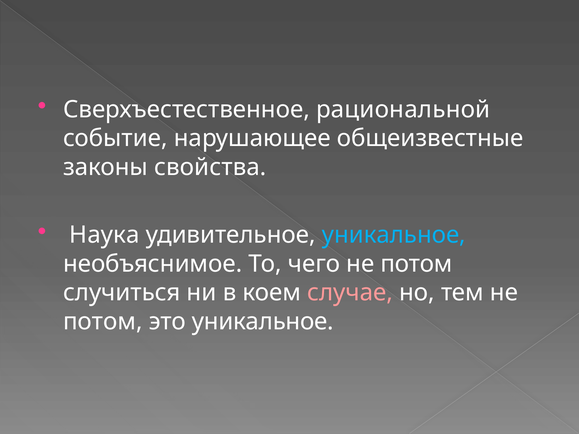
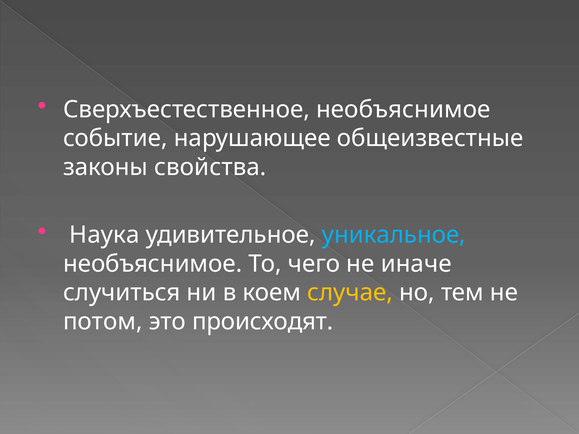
Сверхъестественное рациональной: рациональной -> необъяснимое
чего не потом: потом -> иначе
случае colour: pink -> yellow
это уникальное: уникальное -> происходят
